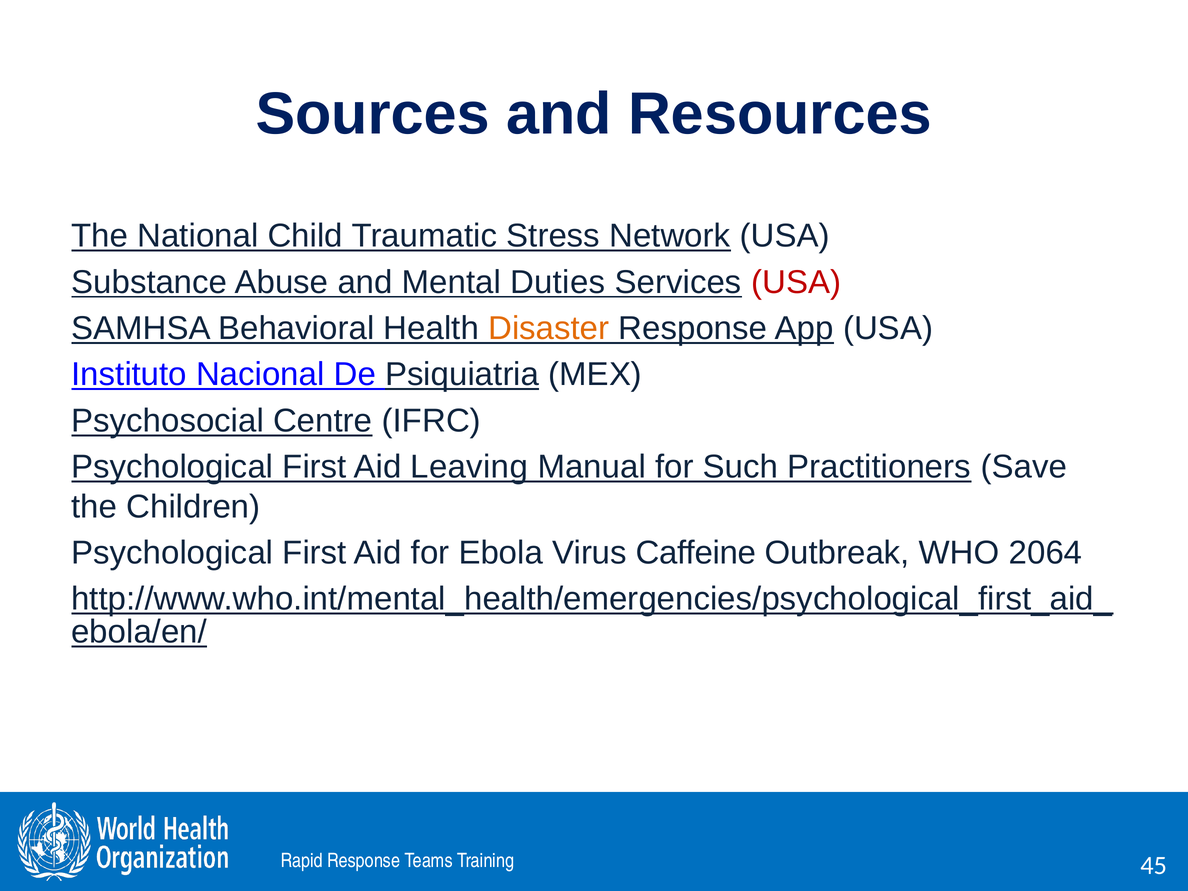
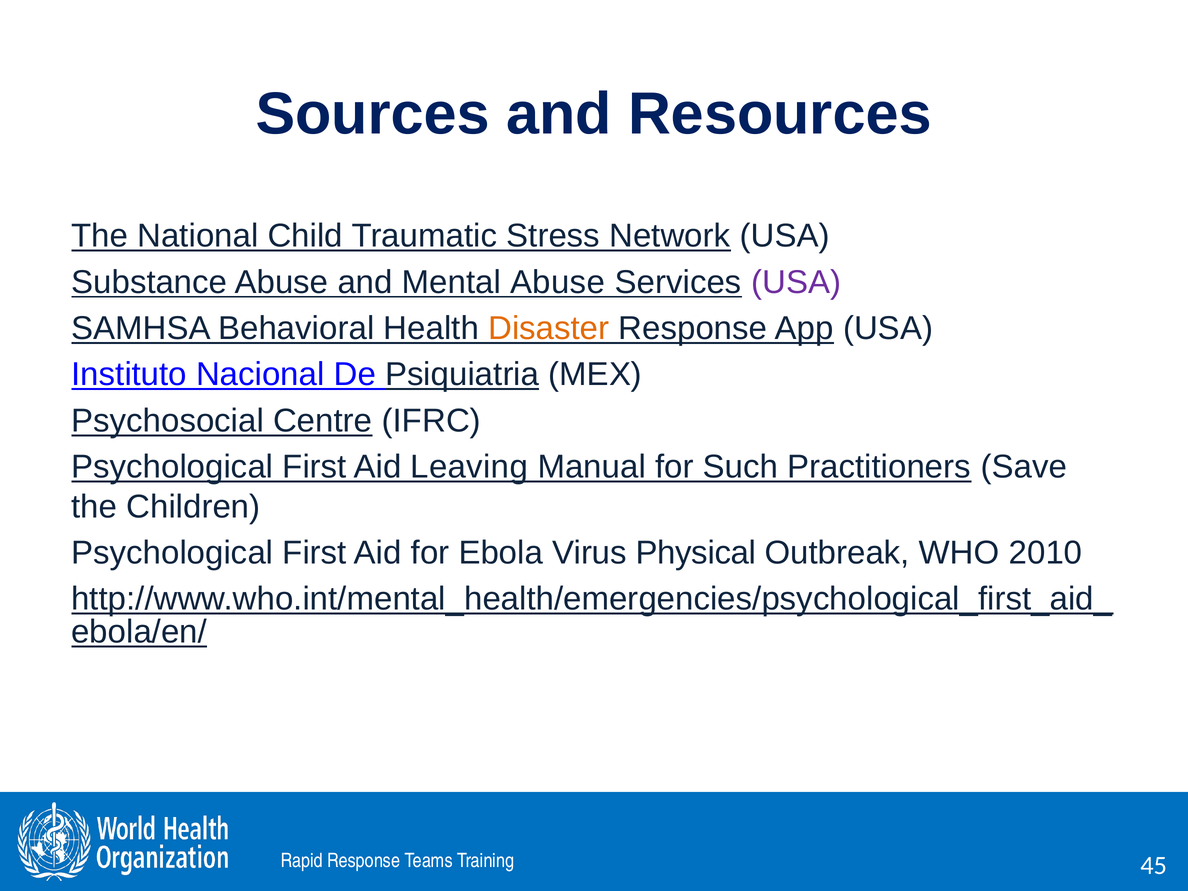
Mental Duties: Duties -> Abuse
USA at (796, 282) colour: red -> purple
Caffeine: Caffeine -> Physical
2064: 2064 -> 2010
